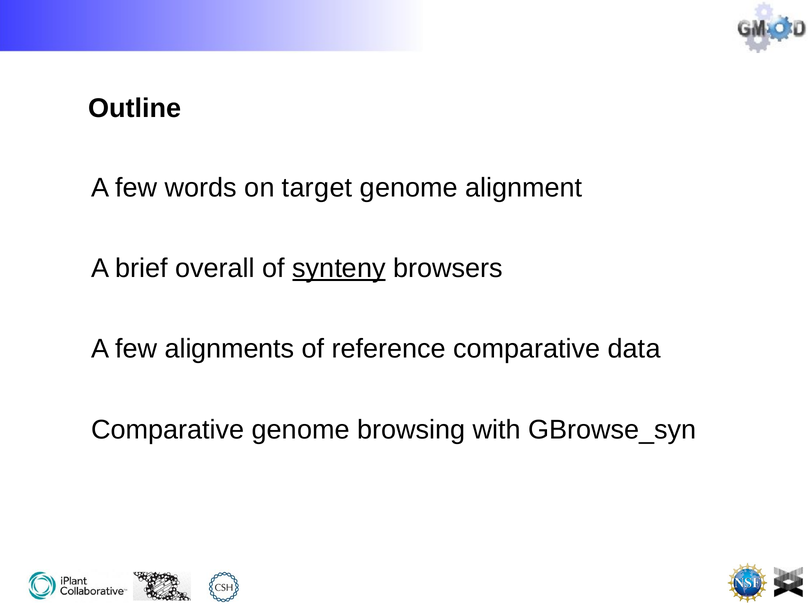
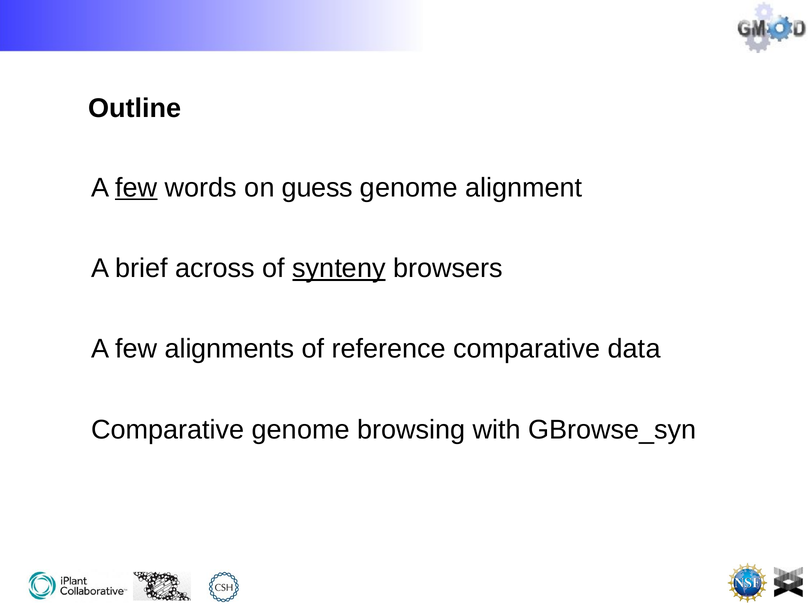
few at (136, 188) underline: none -> present
target: target -> guess
overall: overall -> across
